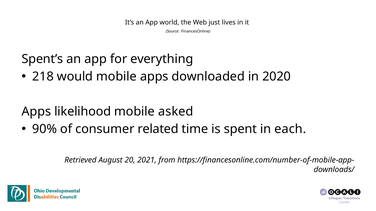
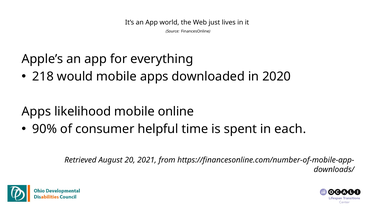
Spent’s: Spent’s -> Apple’s
asked: asked -> online
related: related -> helpful
